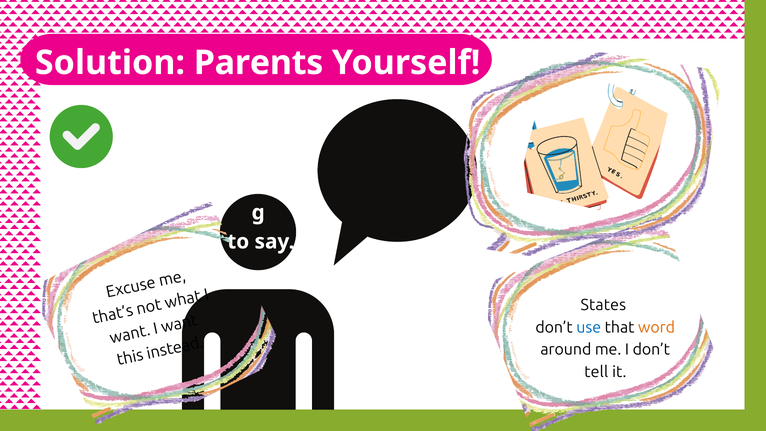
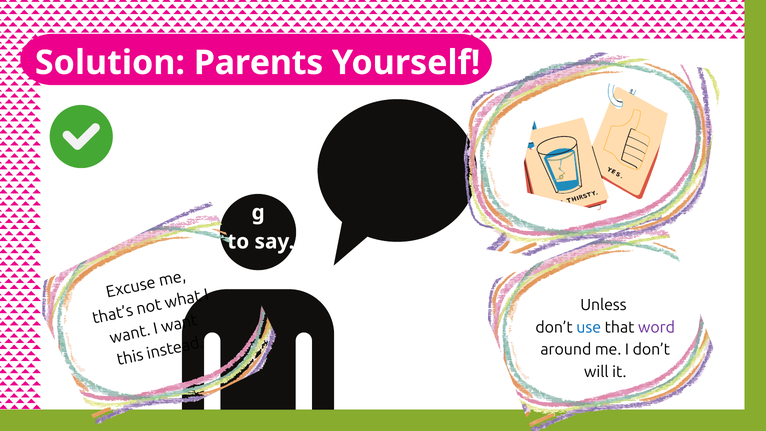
States: States -> Unless
word colour: orange -> purple
tell: tell -> will
